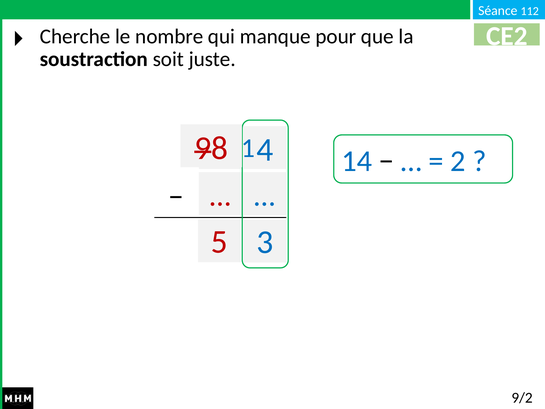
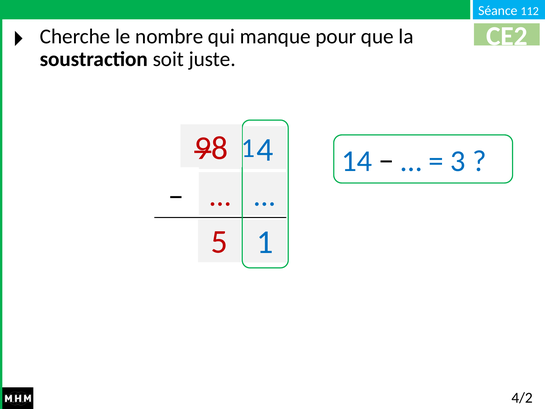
2: 2 -> 3
5 3: 3 -> 1
9/2: 9/2 -> 4/2
